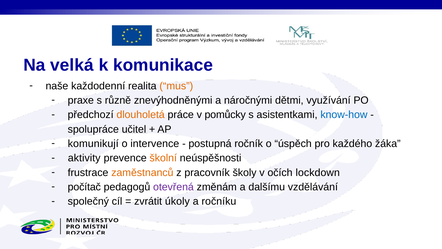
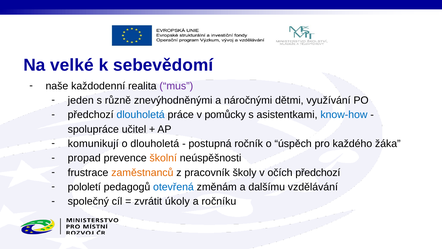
velká: velká -> velké
komunikace: komunikace -> sebevědomí
mus colour: orange -> purple
praxe: praxe -> jeden
dlouholetá at (141, 115) colour: orange -> blue
o intervence: intervence -> dlouholetá
aktivity: aktivity -> propad
očích lockdown: lockdown -> předchozí
počítač: počítač -> pololetí
otevřená colour: purple -> blue
